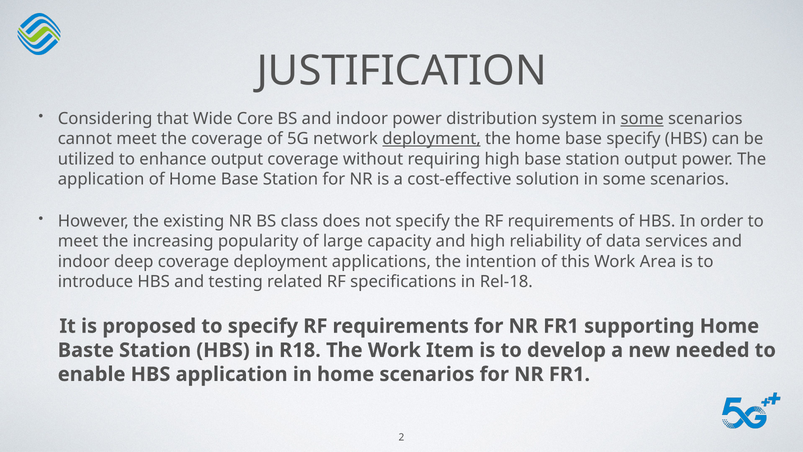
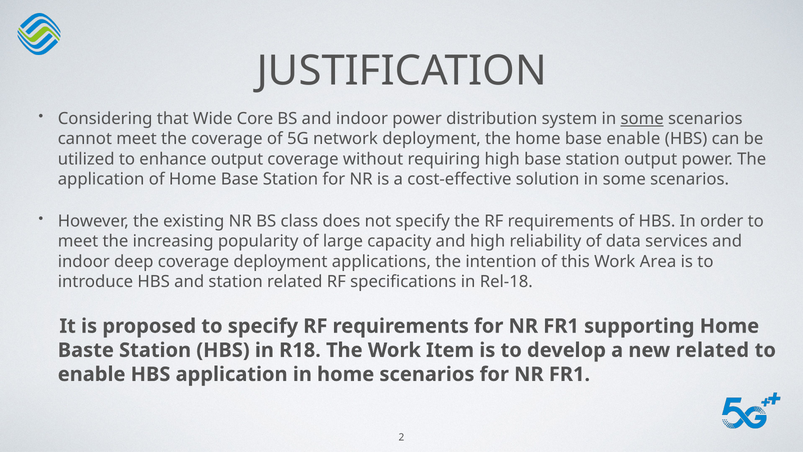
deployment at (432, 139) underline: present -> none
base specify: specify -> enable
and testing: testing -> station
new needed: needed -> related
